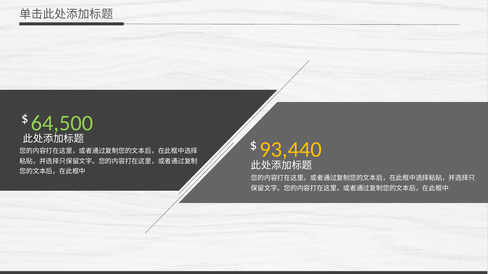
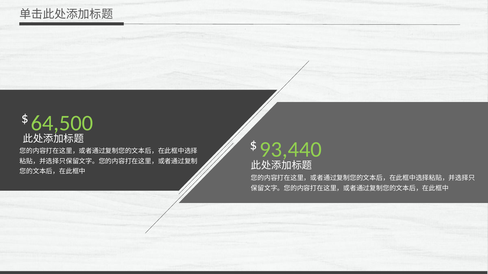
93,440 colour: yellow -> light green
